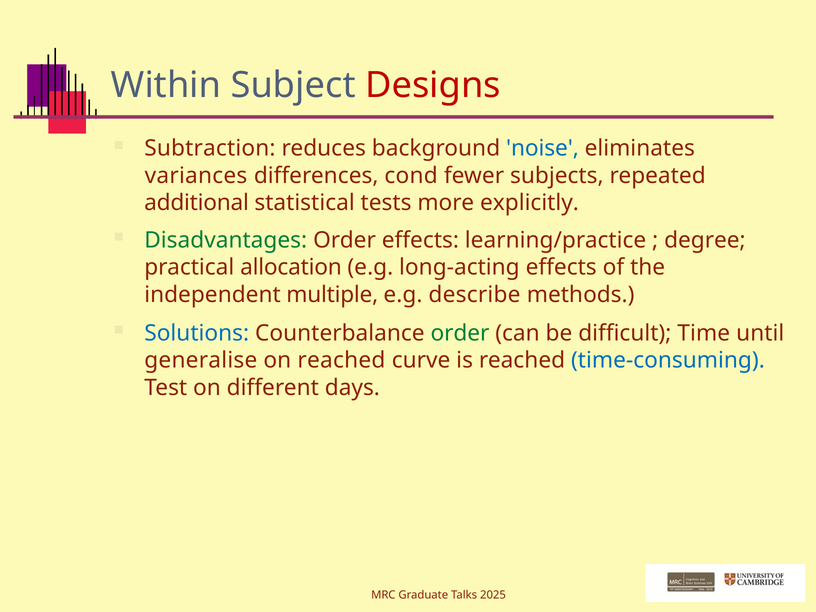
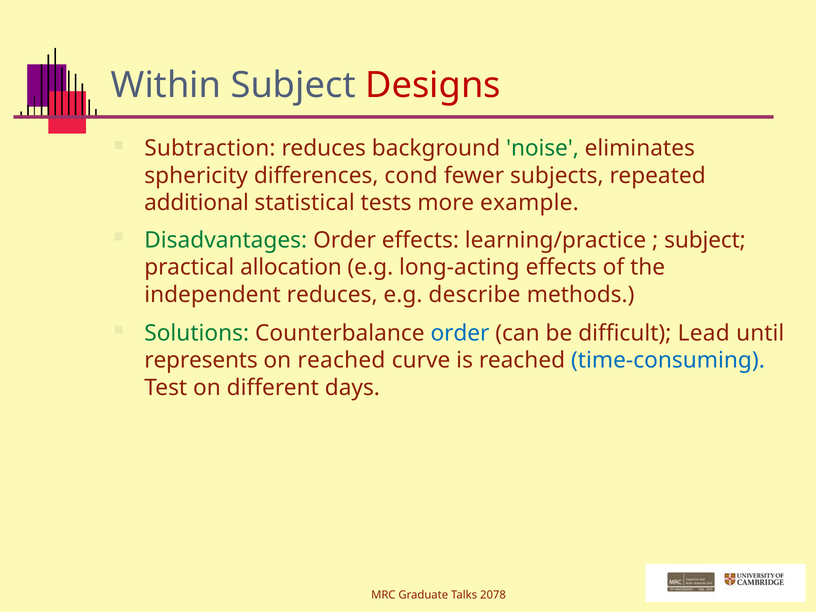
noise colour: blue -> green
variances: variances -> sphericity
explicitly: explicitly -> example
degree at (705, 240): degree -> subject
independent multiple: multiple -> reduces
Solutions colour: blue -> green
order at (460, 333) colour: green -> blue
Time: Time -> Lead
generalise: generalise -> represents
2025: 2025 -> 2078
